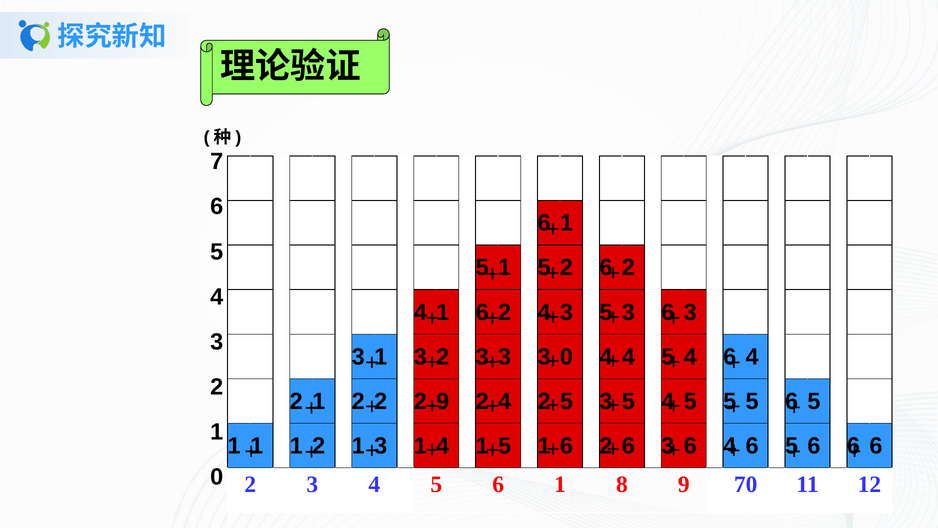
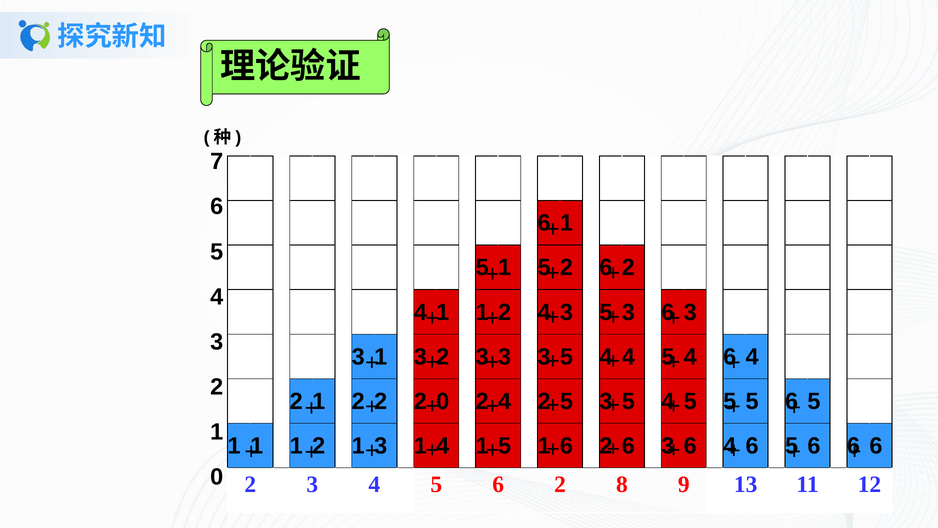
4 1 6: 6 -> 1
3 3 0: 0 -> 5
2 9: 9 -> 0
5 6 1: 1 -> 2
70: 70 -> 13
